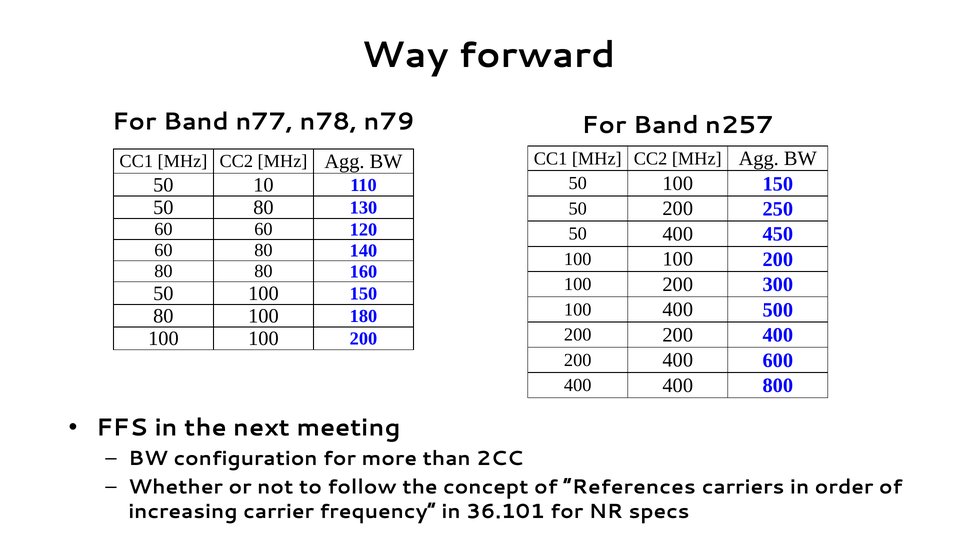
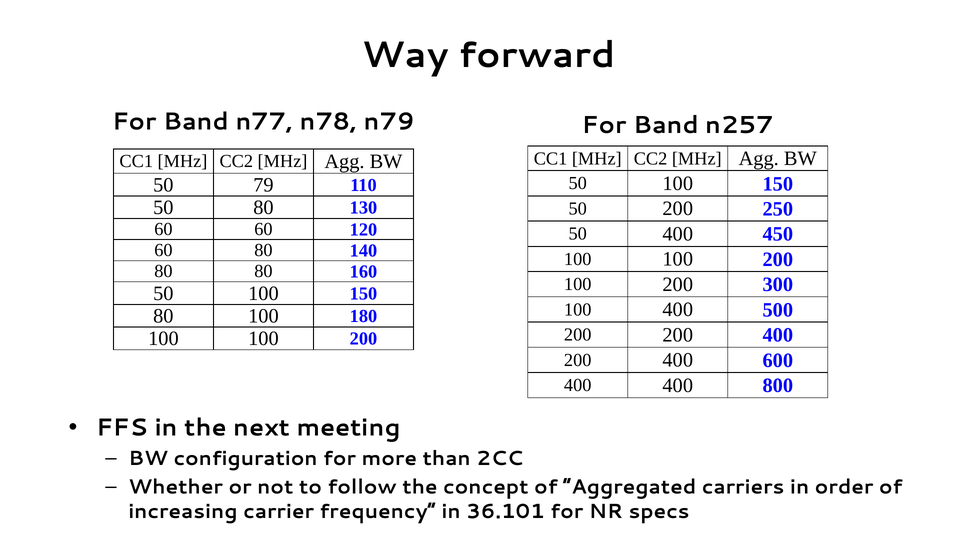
10: 10 -> 79
References: References -> Aggregated
